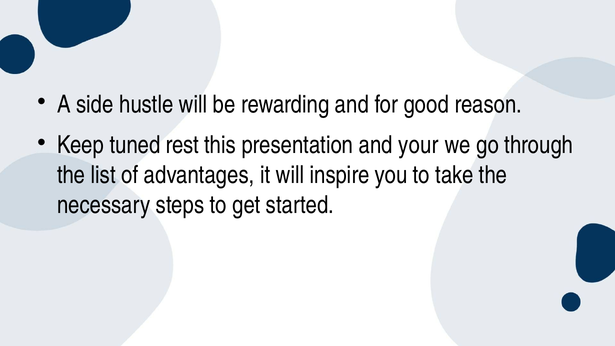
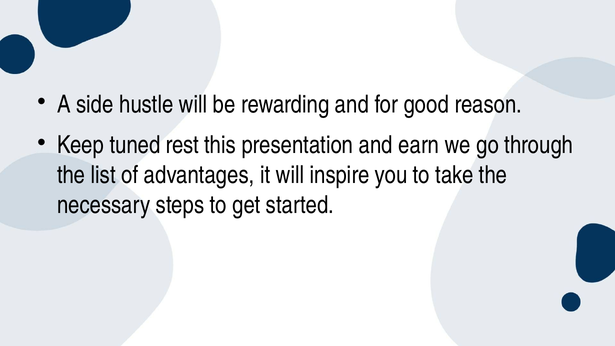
your: your -> earn
